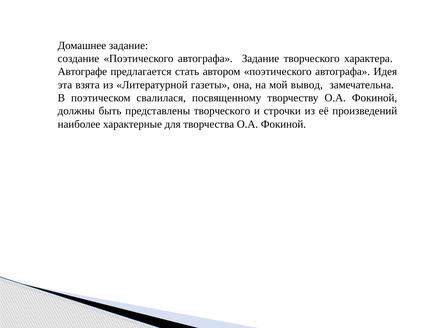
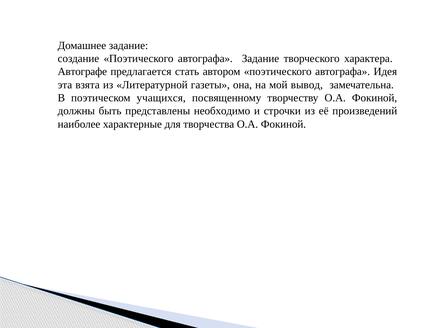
свалилася: свалилася -> учащихся
представлены творческого: творческого -> необходимо
